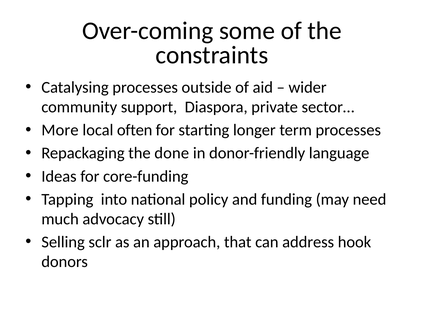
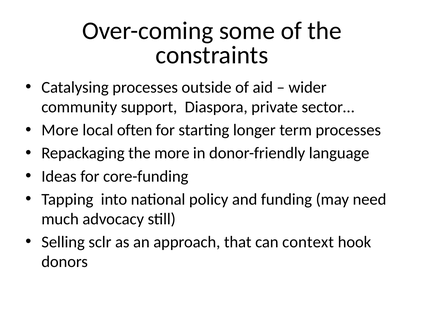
the done: done -> more
address: address -> context
